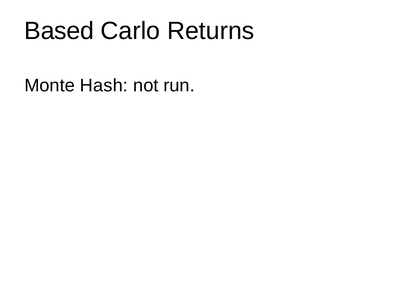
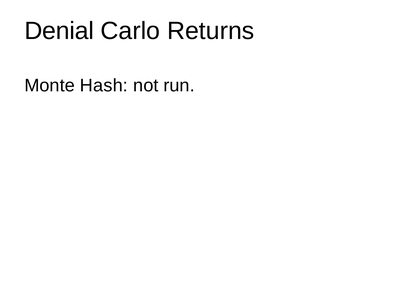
Based: Based -> Denial
